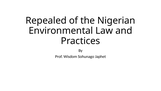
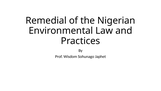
Repealed: Repealed -> Remedial
